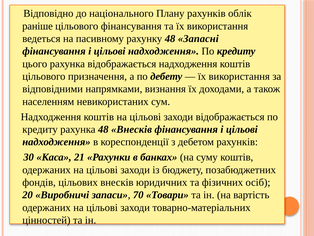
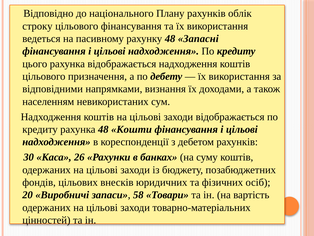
раніше: раніше -> строку
48 Внесків: Внесків -> Кошти
21: 21 -> 26
70: 70 -> 58
